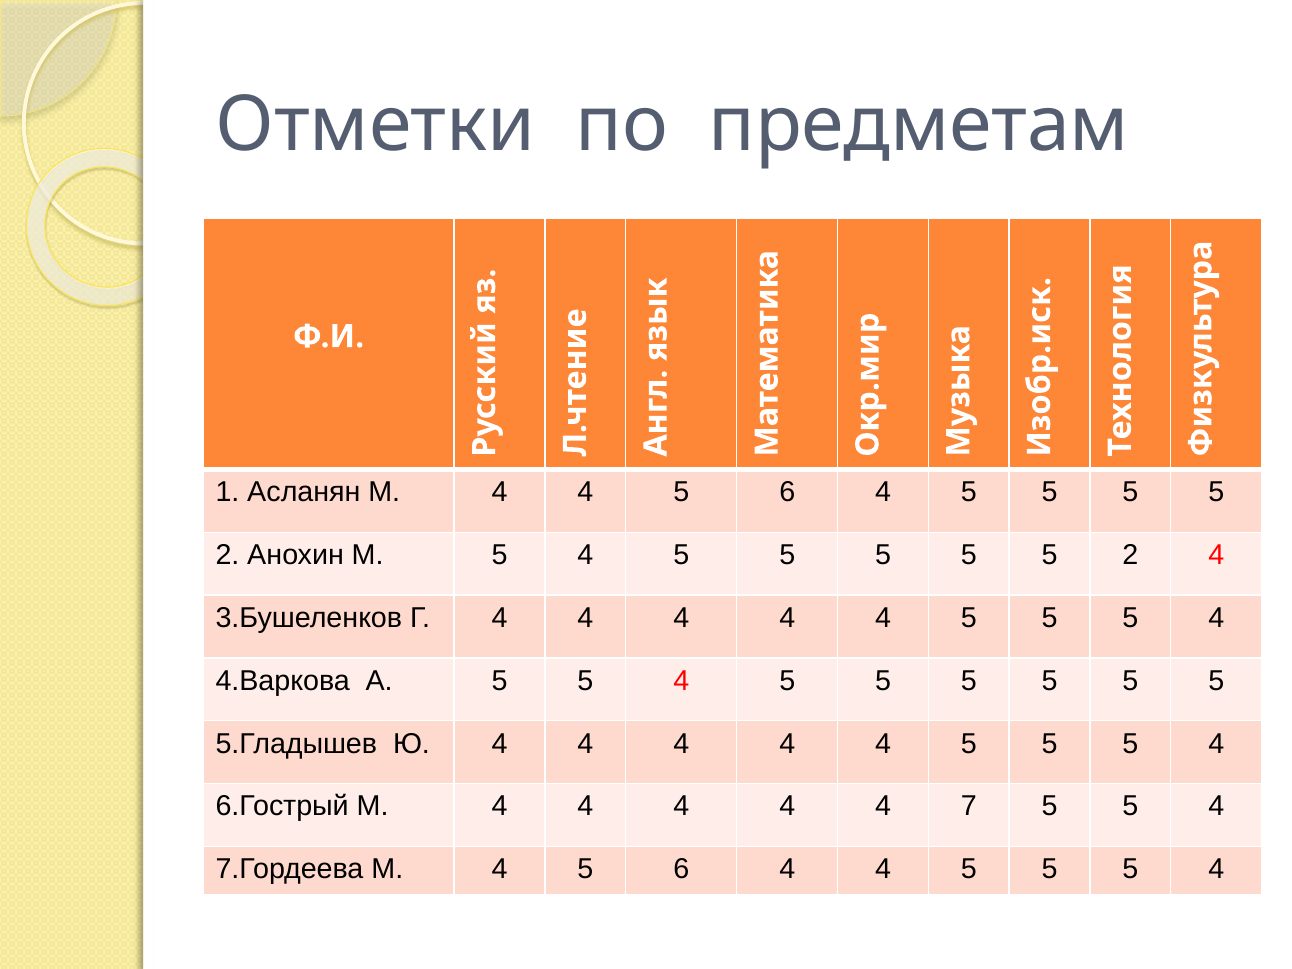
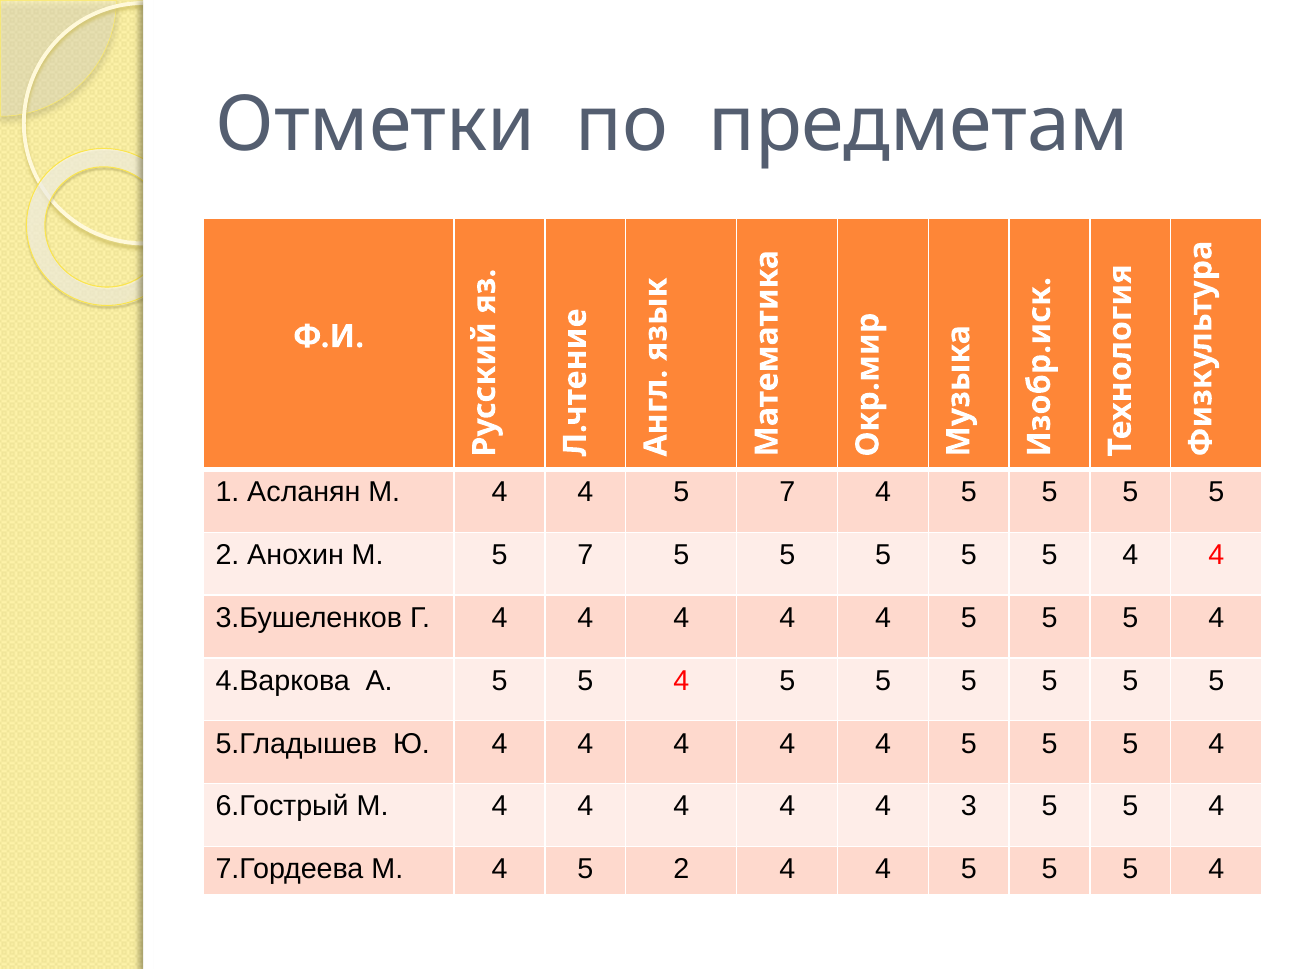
4 4 5 6: 6 -> 7
М 5 4: 4 -> 7
2 at (1130, 555): 2 -> 4
7: 7 -> 3
М 4 5 6: 6 -> 2
